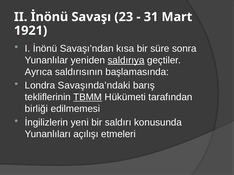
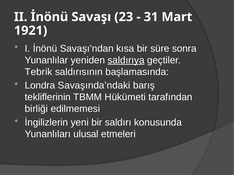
Ayrıca: Ayrıca -> Tebrik
TBMM underline: present -> none
açılışı: açılışı -> ulusal
